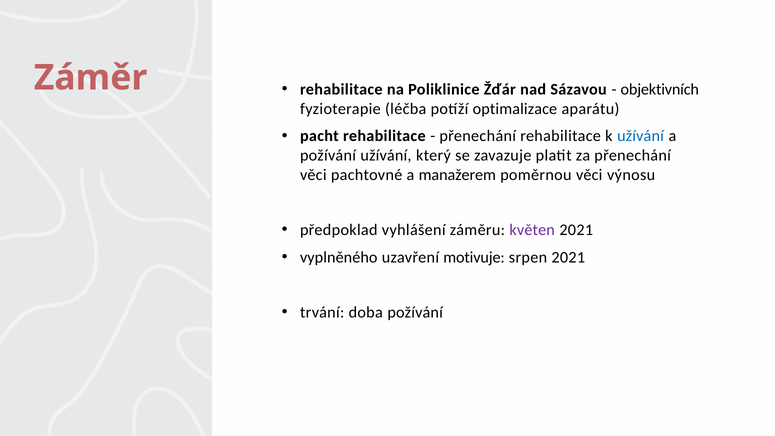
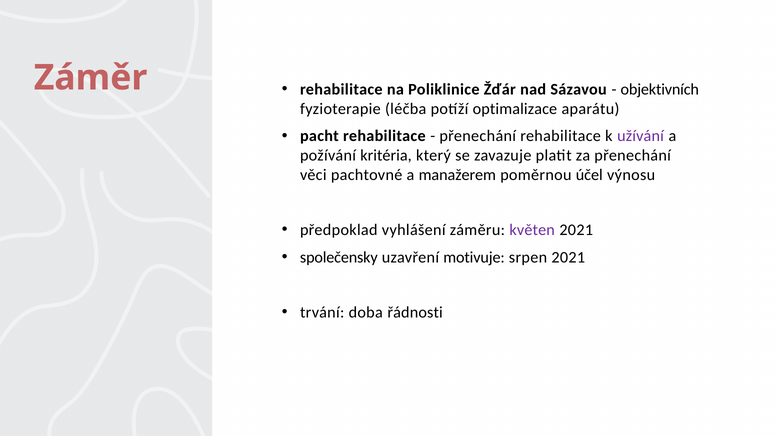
užívání at (640, 136) colour: blue -> purple
požívání užívání: užívání -> kritéria
poměrnou věci: věci -> účel
vyplněného: vyplněného -> společensky
doba požívání: požívání -> řádnosti
